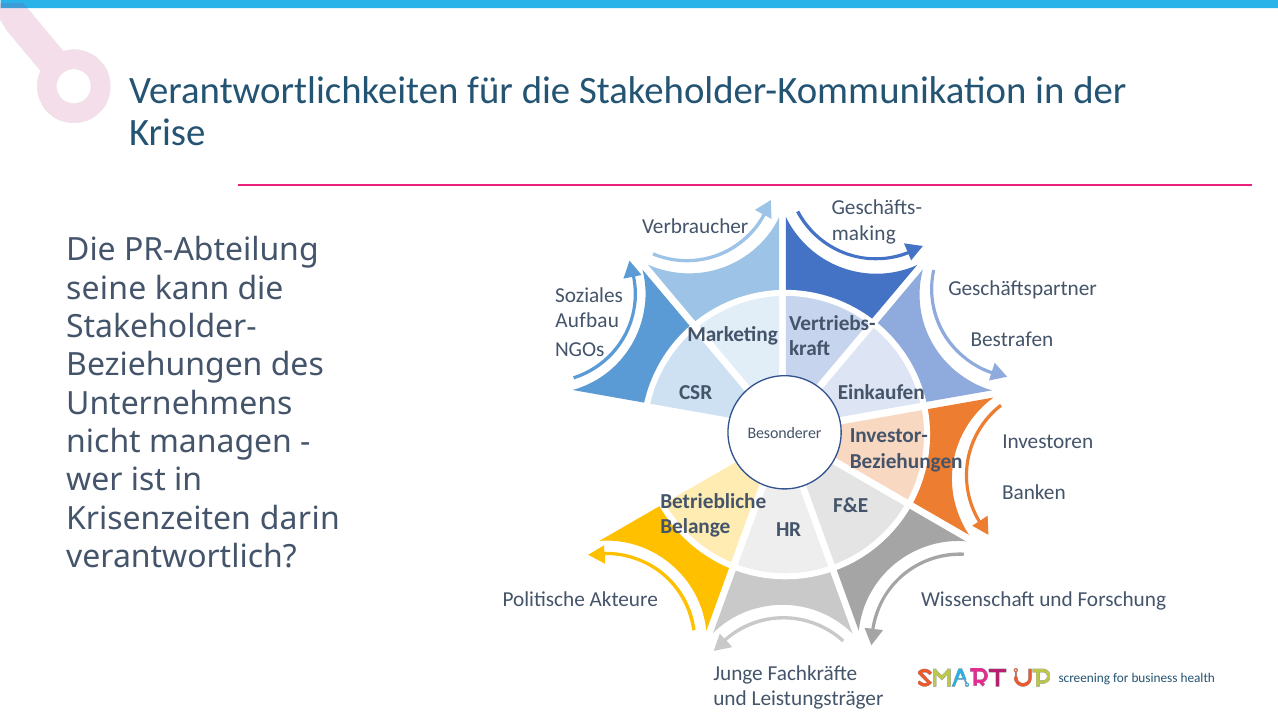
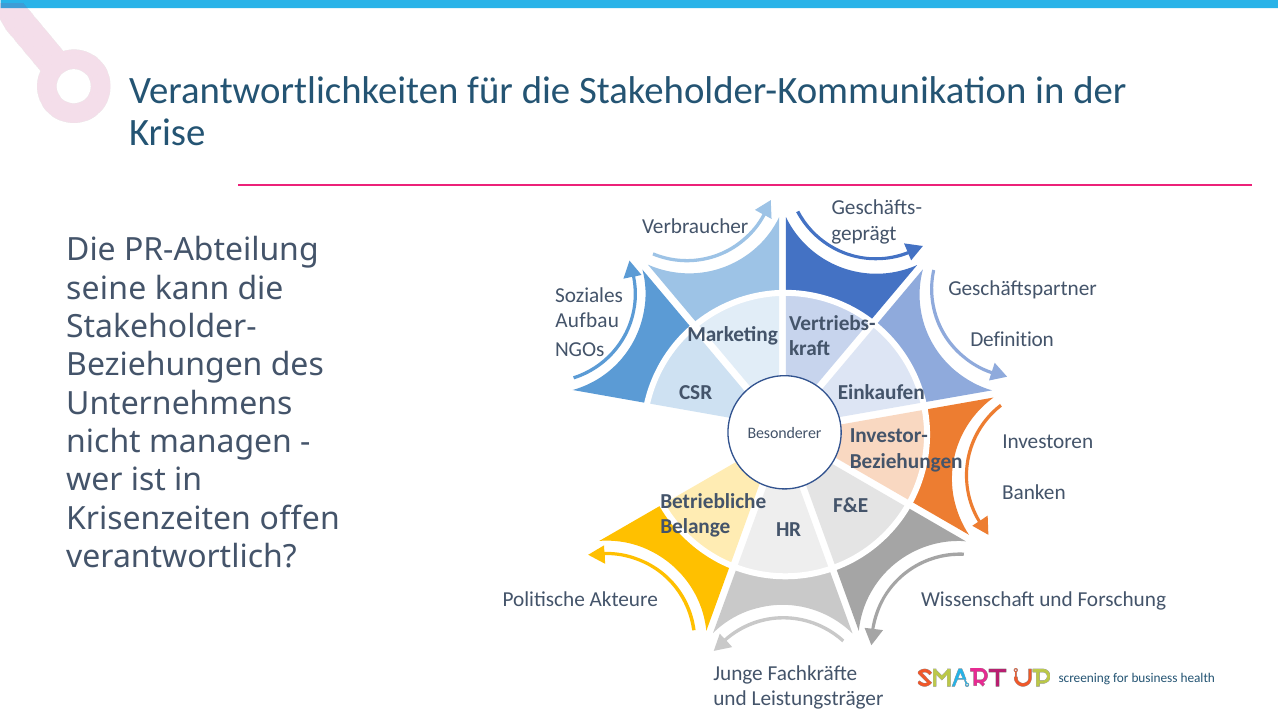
making: making -> geprägt
Bestrafen: Bestrafen -> Definition
darin: darin -> offen
